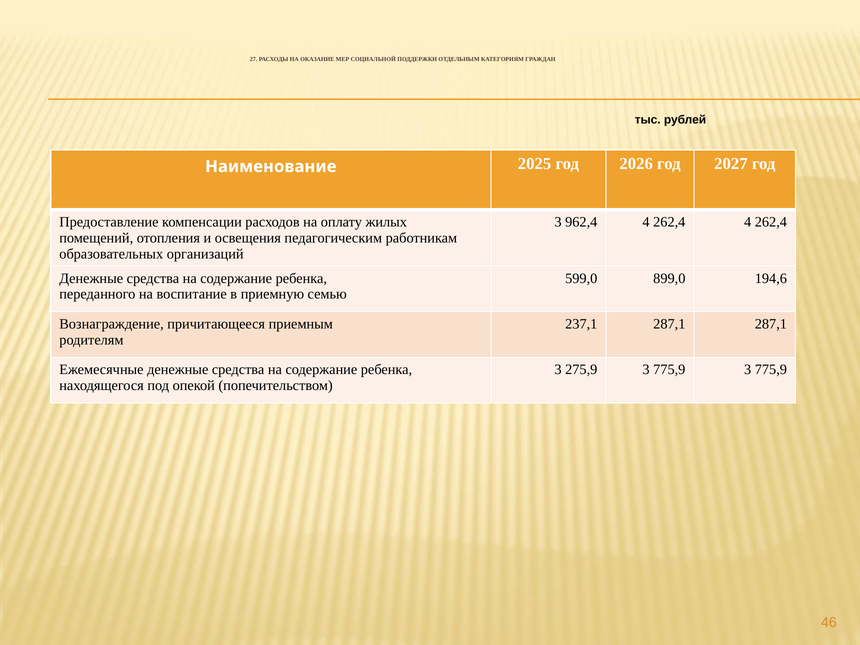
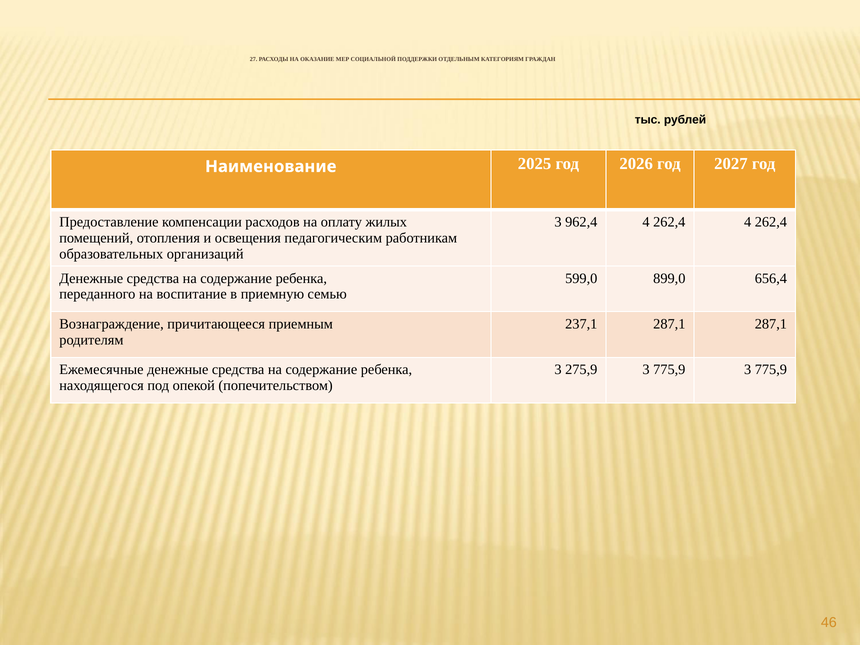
194,6: 194,6 -> 656,4
